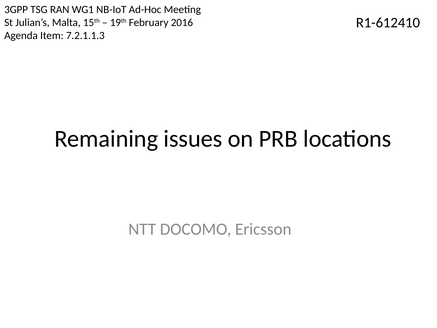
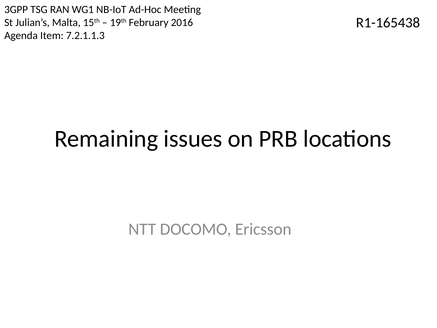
R1-612410: R1-612410 -> R1-165438
